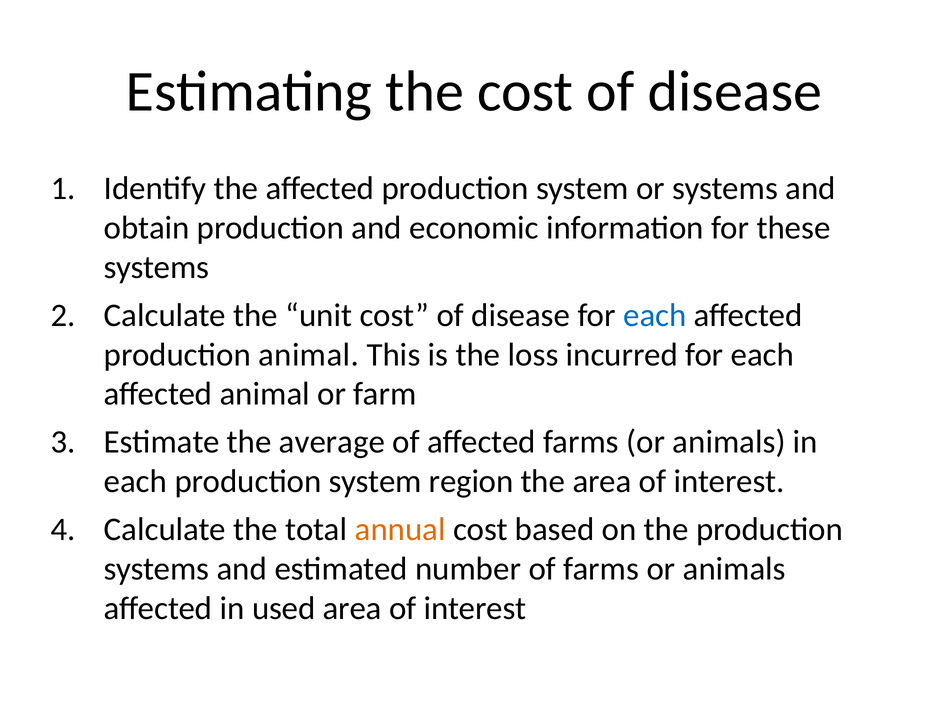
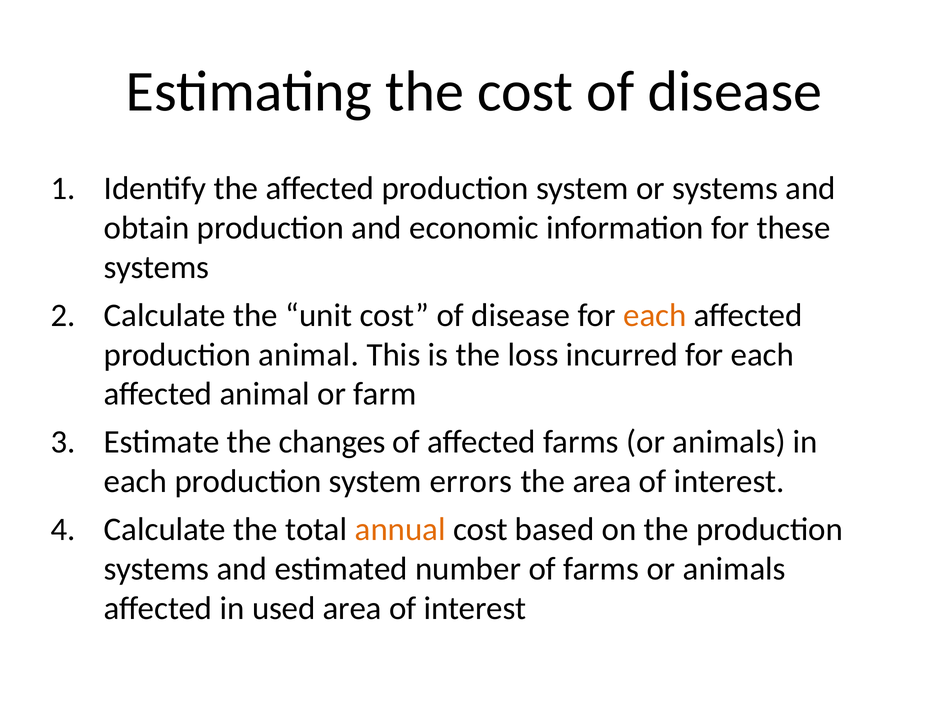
each at (655, 315) colour: blue -> orange
average: average -> changes
region: region -> errors
